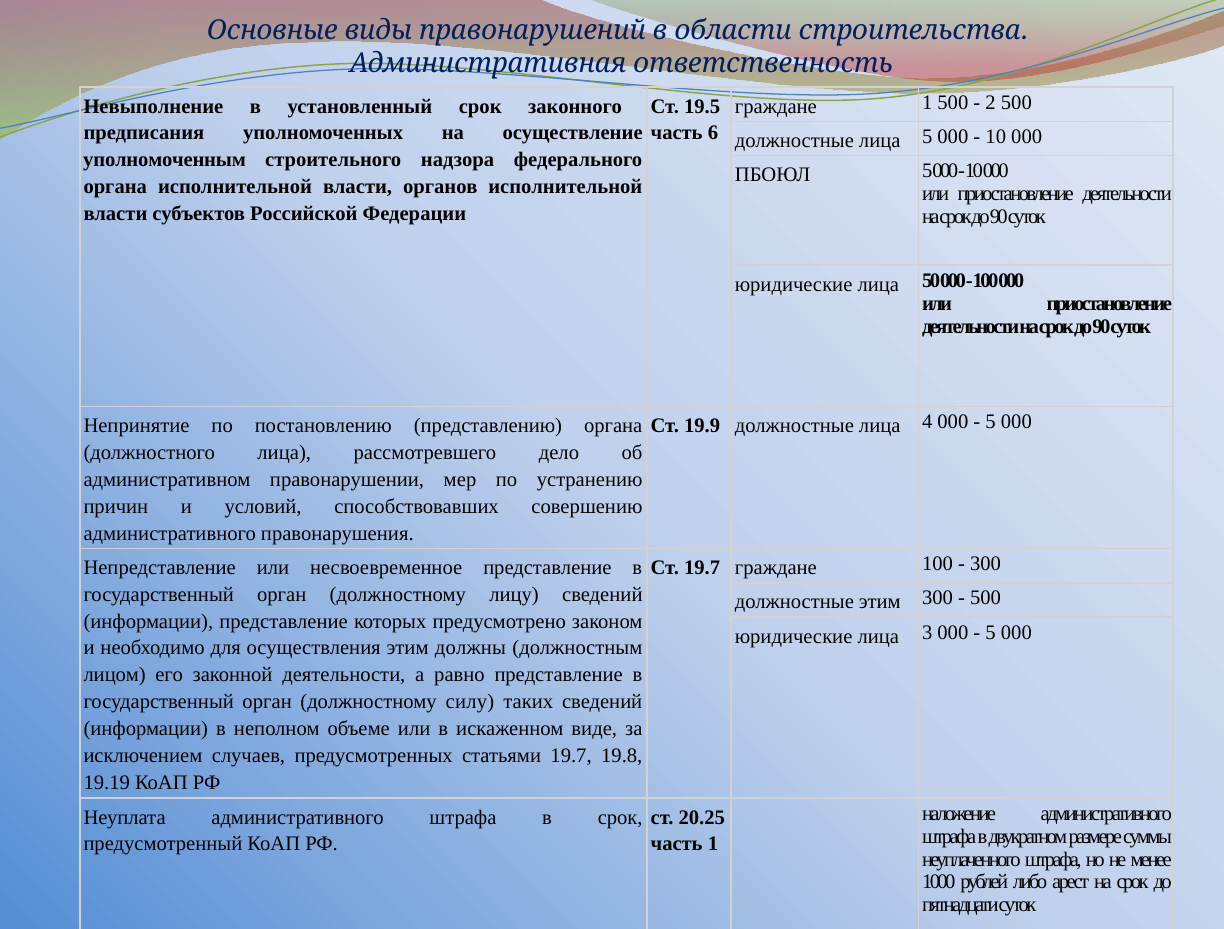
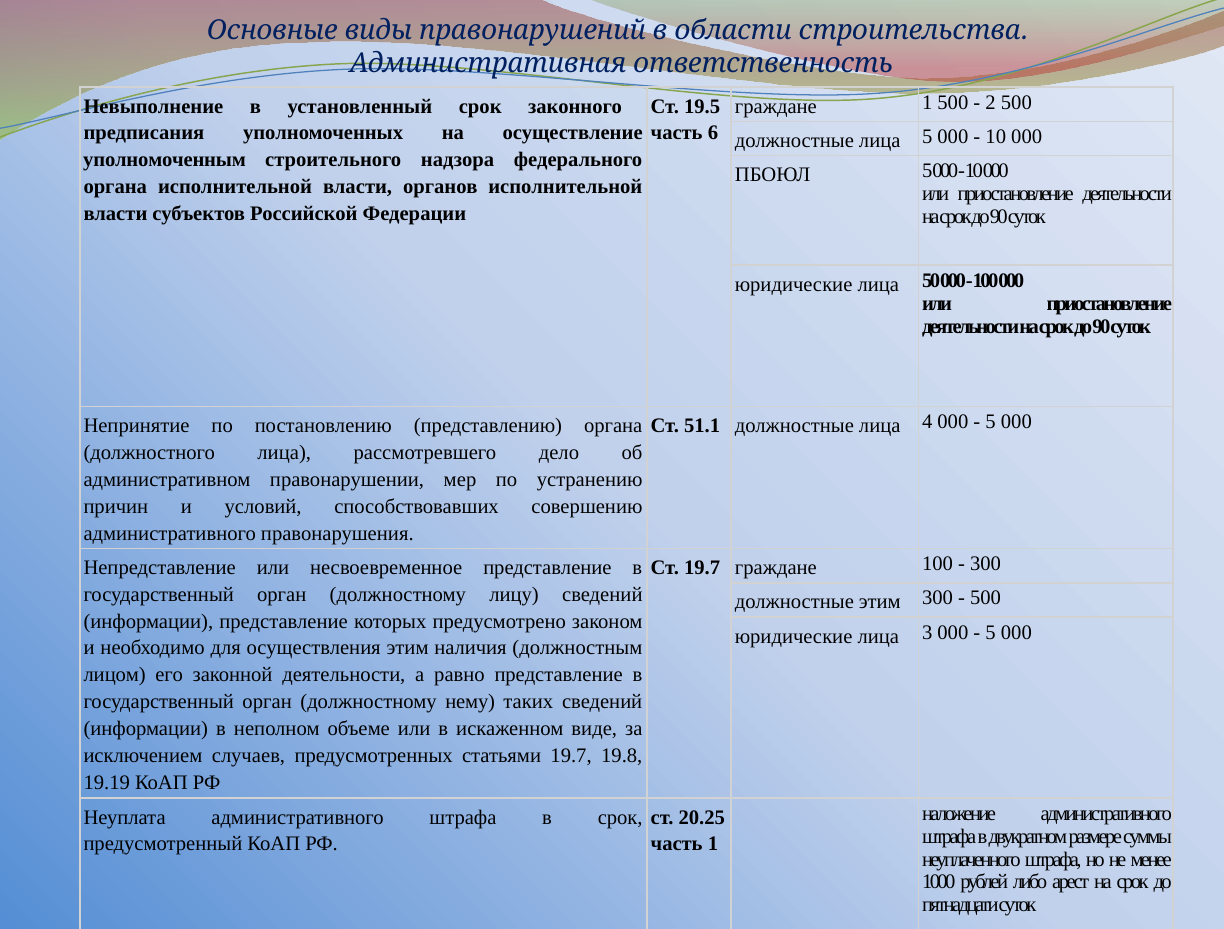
19.9: 19.9 -> 51.1
должны: должны -> наличия
силу: силу -> нему
